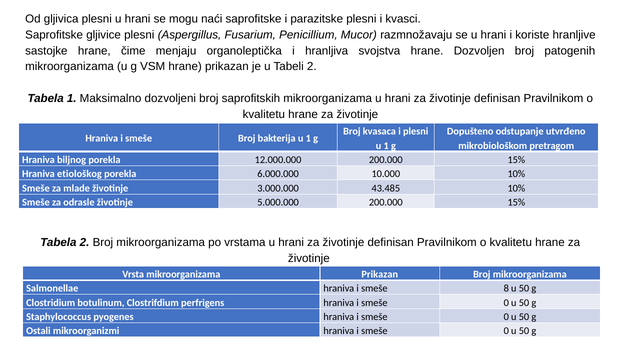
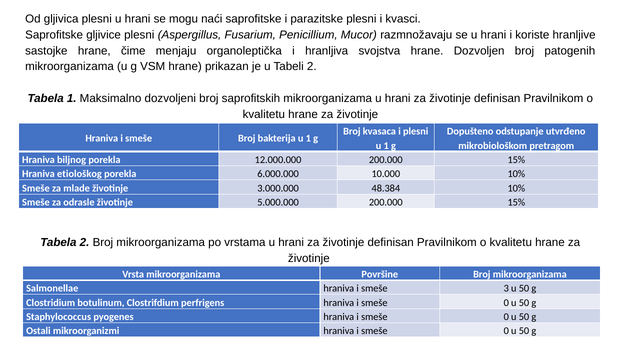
43.485: 43.485 -> 48.384
mikroorganizama Prikazan: Prikazan -> Površine
8: 8 -> 3
